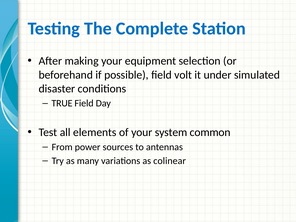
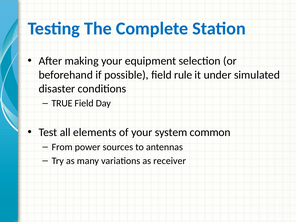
volt: volt -> rule
colinear: colinear -> receiver
